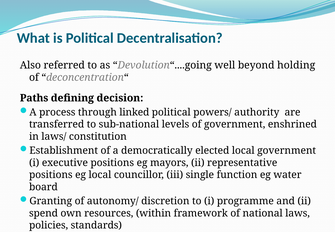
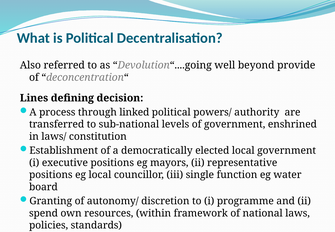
holding: holding -> provide
Paths: Paths -> Lines
